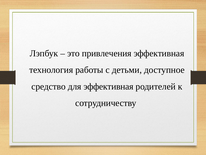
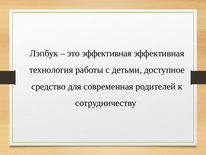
это привлечения: привлечения -> эффективная
для эффективная: эффективная -> современная
